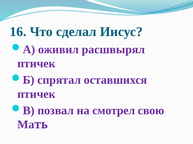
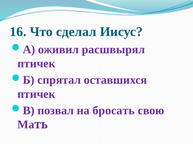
смотрел: смотрел -> бросать
